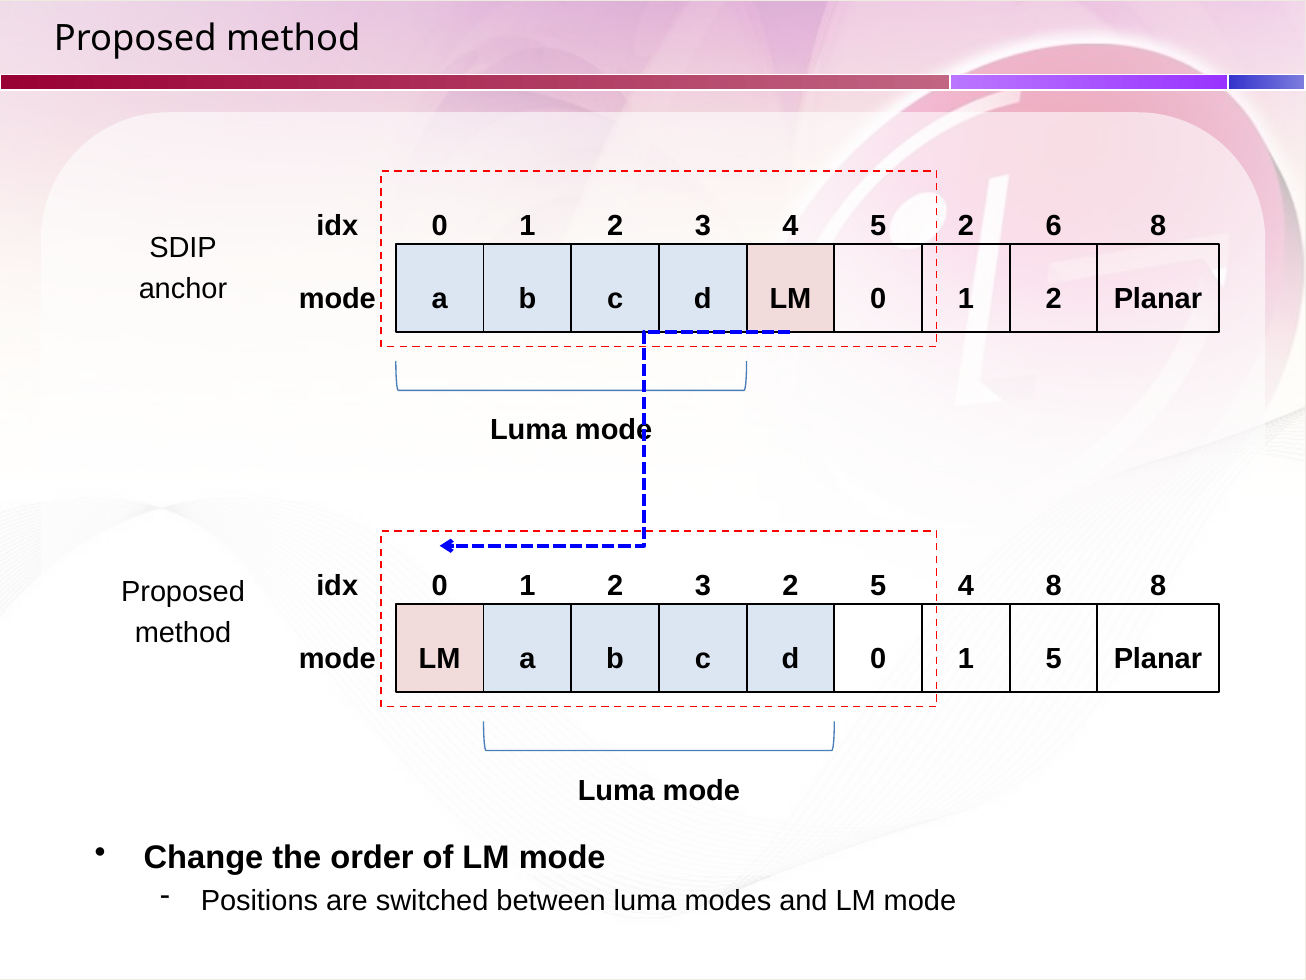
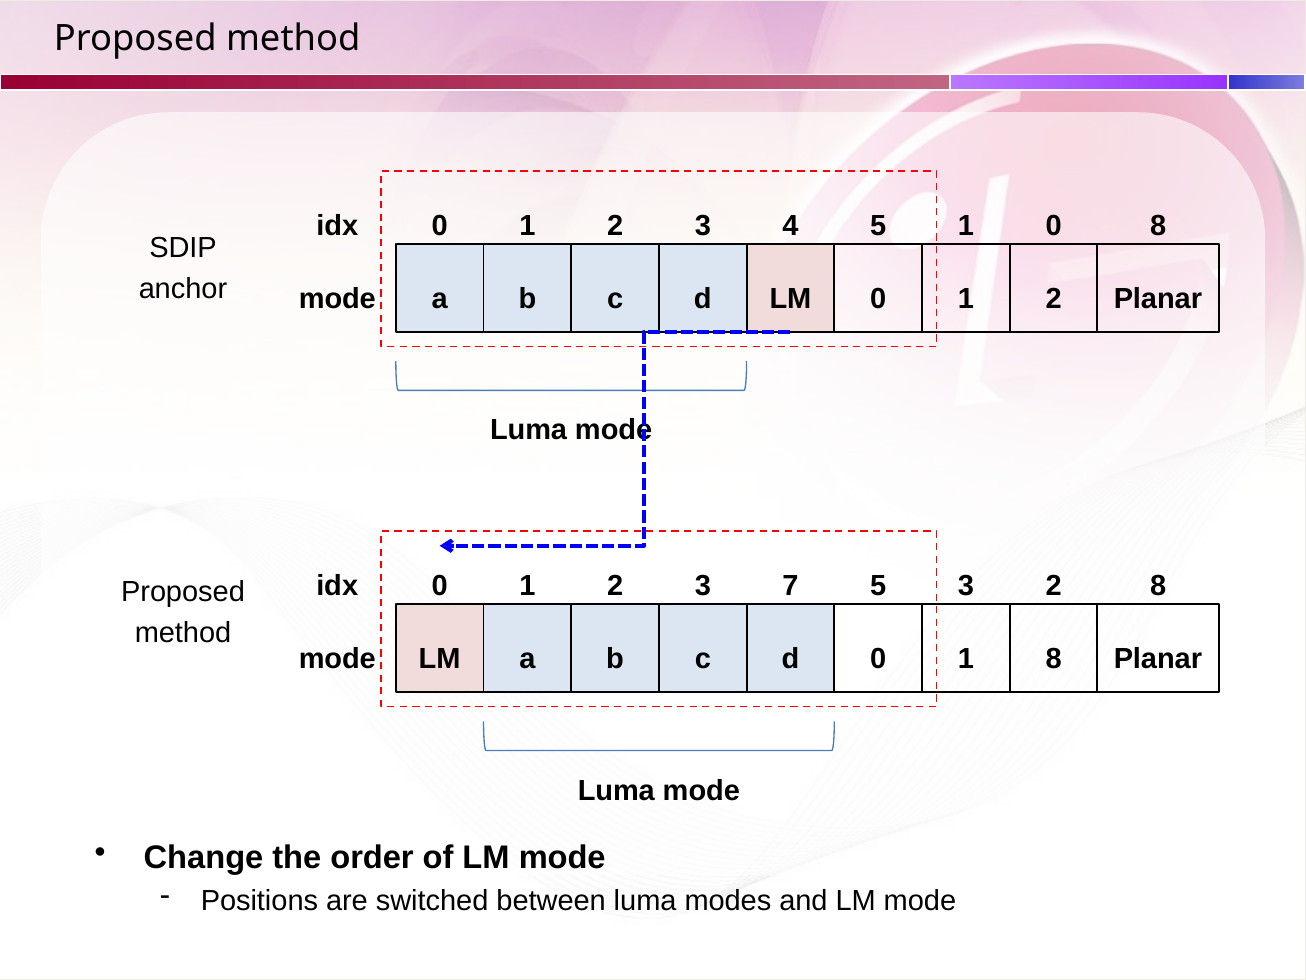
5 2: 2 -> 1
1 6: 6 -> 0
0 2: 2 -> 7
5 4: 4 -> 3
8 at (1054, 585): 8 -> 2
b 5: 5 -> 8
